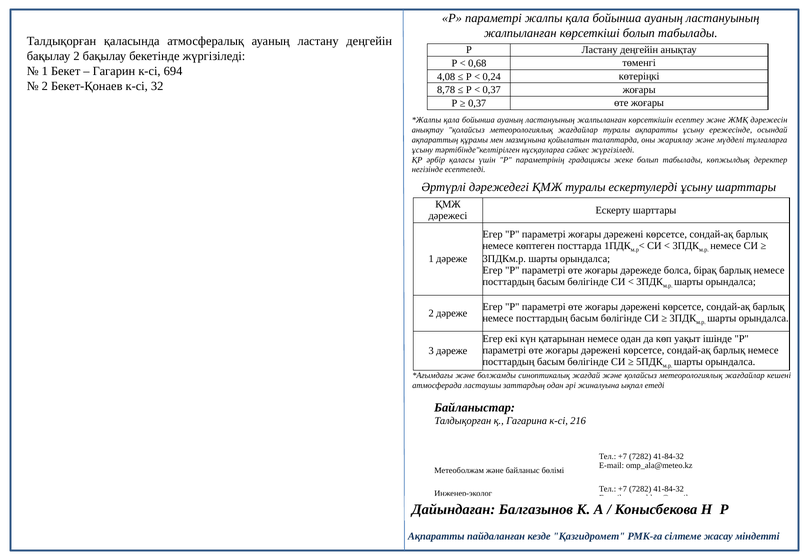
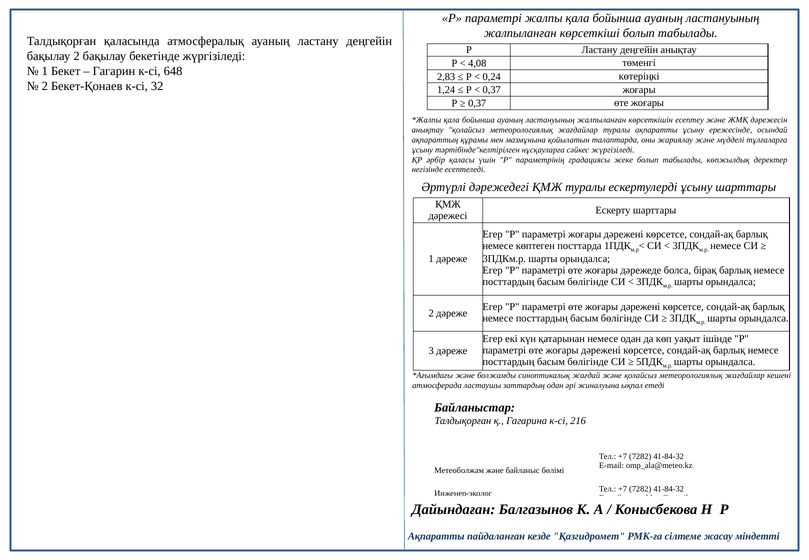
0,68: 0,68 -> 4,08
694: 694 -> 648
4,08: 4,08 -> 2,83
8,78: 8,78 -> 1,24
